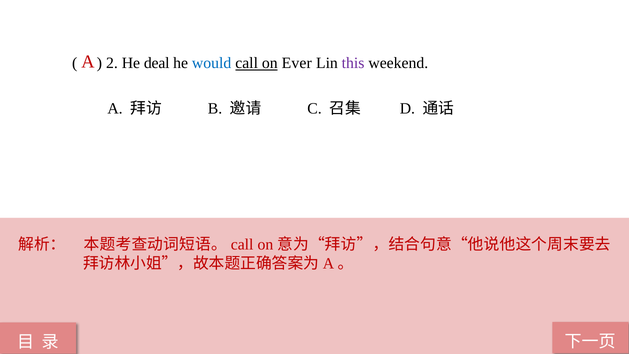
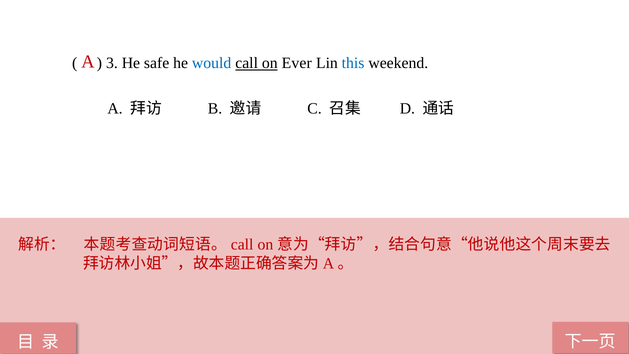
2: 2 -> 3
deal: deal -> safe
this colour: purple -> blue
